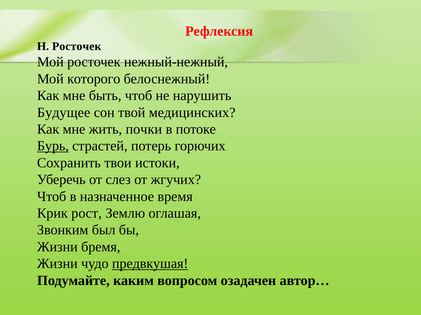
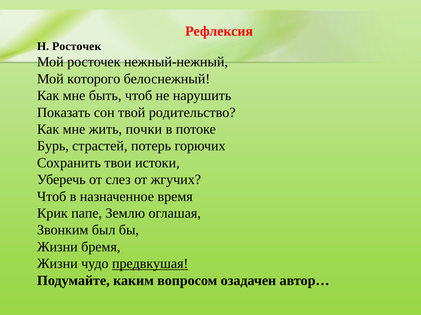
Будущее: Будущее -> Показать
медицинских: медицинских -> родительство
Бурь underline: present -> none
рост: рост -> папе
